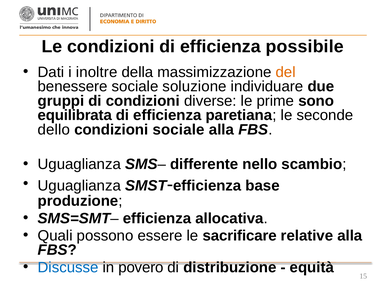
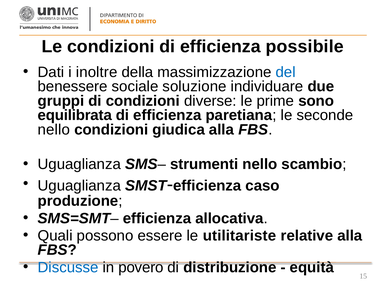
del colour: orange -> blue
dello at (54, 130): dello -> nello
condizioni sociale: sociale -> giudica
differente: differente -> strumenti
base: base -> caso
sacrificare: sacrificare -> utilitariste
